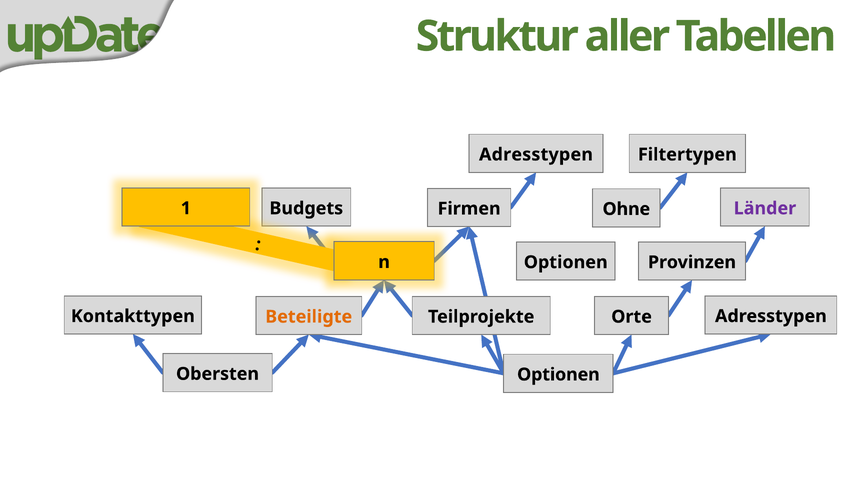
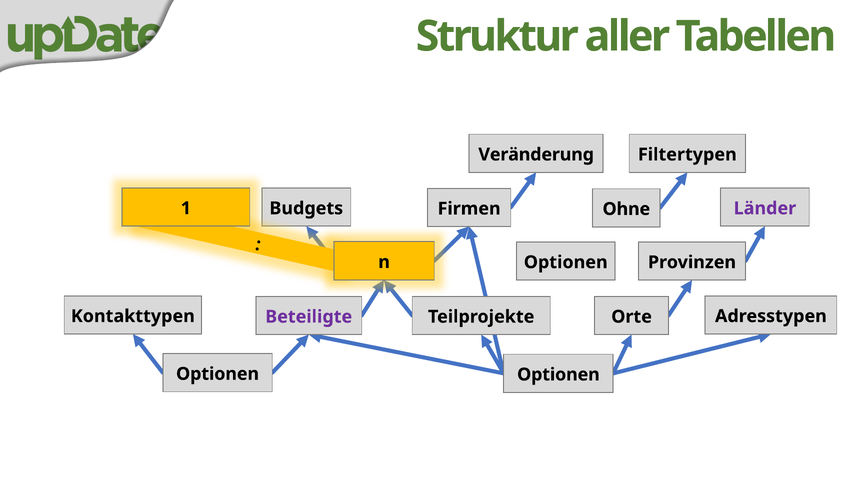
Adresstypen at (536, 154): Adresstypen -> Veränderung
Beteiligte colour: orange -> purple
Obersten at (218, 374): Obersten -> Optionen
